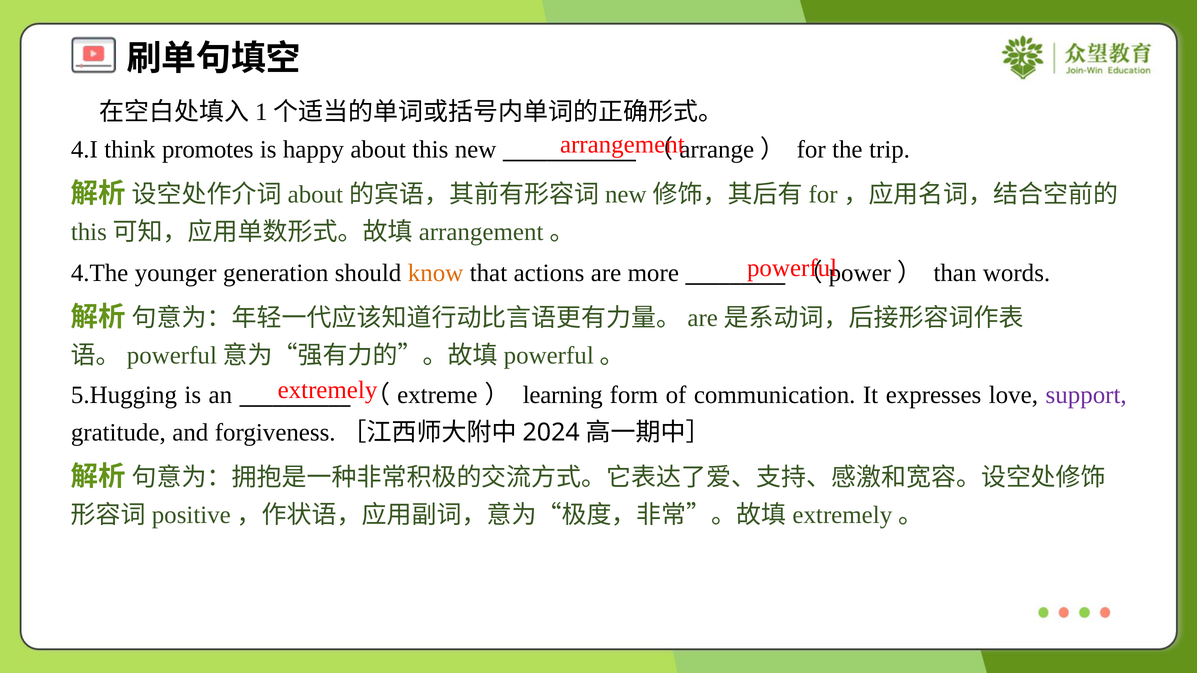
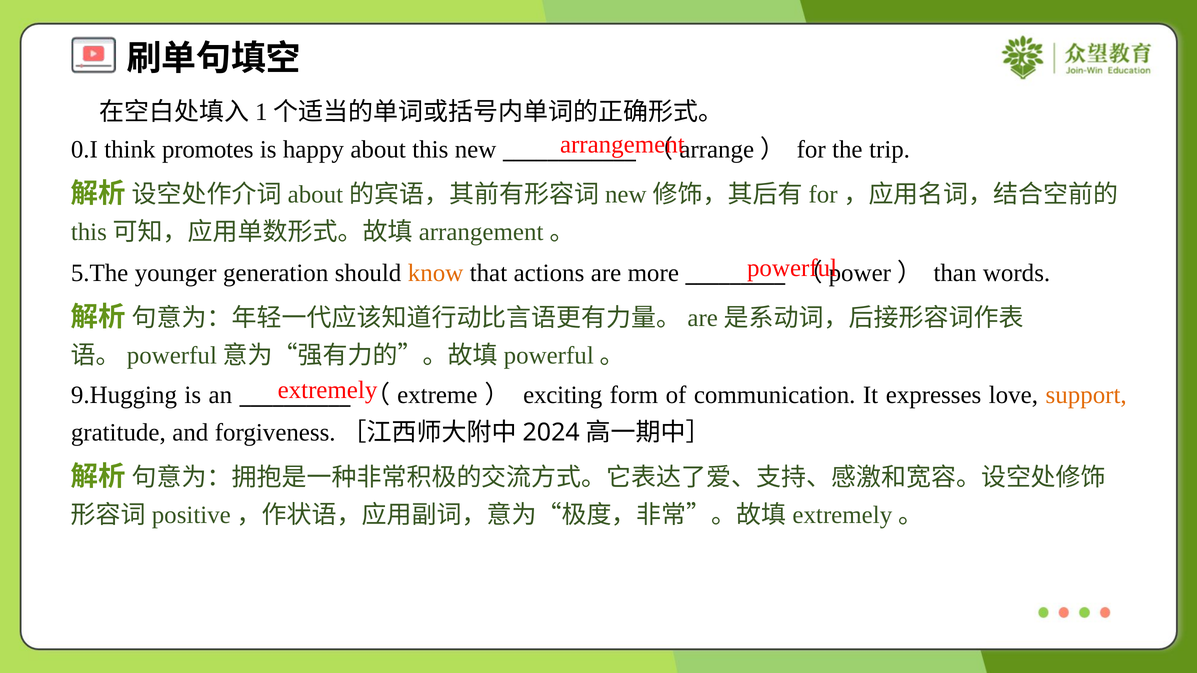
4.I: 4.I -> 0.I
4.The: 4.The -> 5.The
5.Hugging: 5.Hugging -> 9.Hugging
learning: learning -> exciting
support colour: purple -> orange
